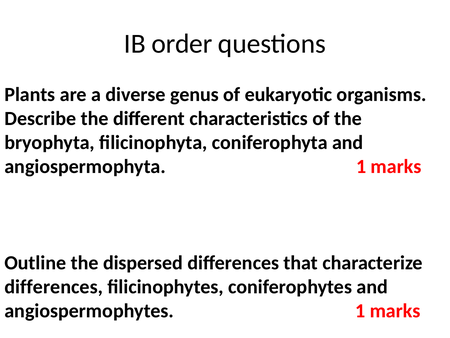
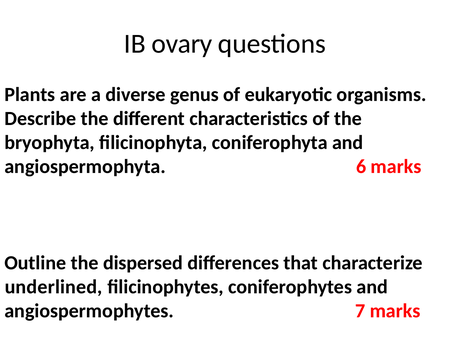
order: order -> ovary
angiospermophyta 1: 1 -> 6
differences at (54, 286): differences -> underlined
angiospermophytes 1: 1 -> 7
